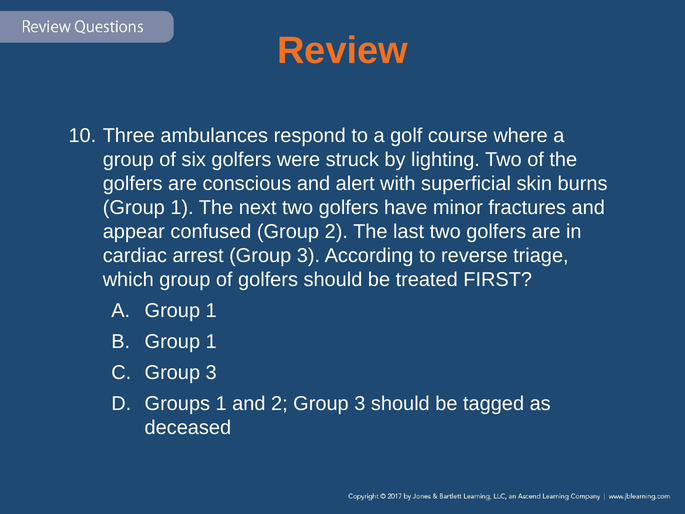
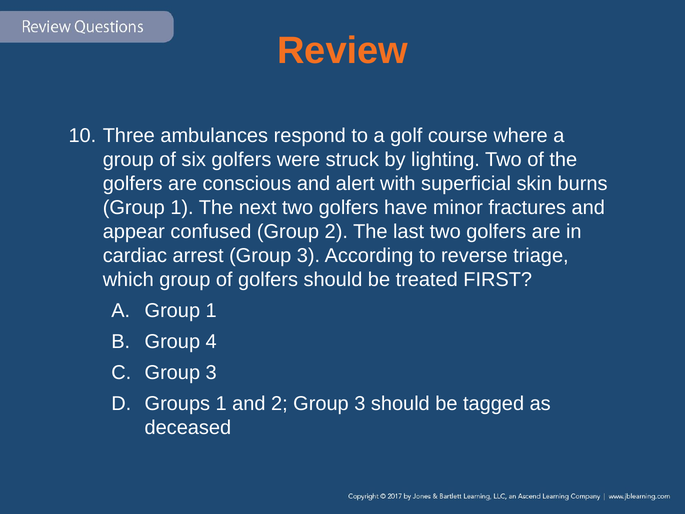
1 at (211, 341): 1 -> 4
